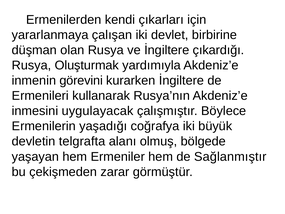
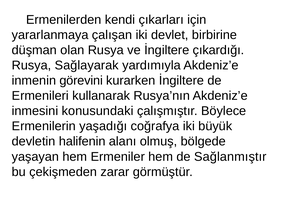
Oluşturmak: Oluşturmak -> Sağlayarak
uygulayacak: uygulayacak -> konusundaki
telgrafta: telgrafta -> halifenin
